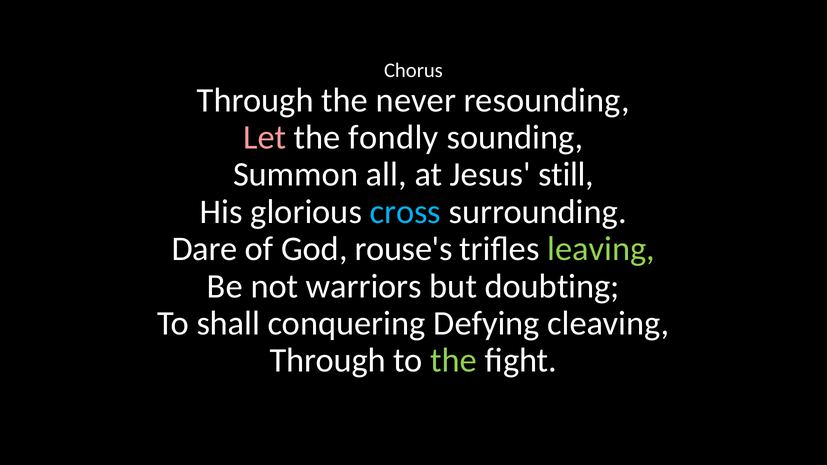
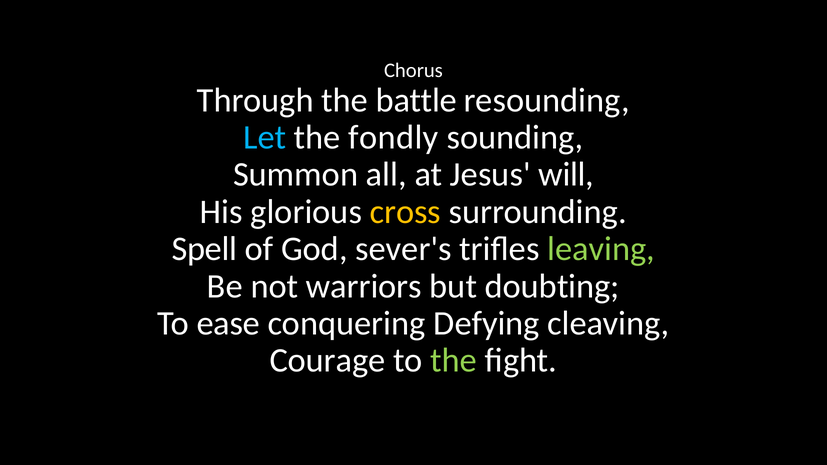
never: never -> battle
Let colour: pink -> light blue
still: still -> will
cross colour: light blue -> yellow
Dare: Dare -> Spell
rouse's: rouse's -> sever's
shall: shall -> ease
Through at (328, 361): Through -> Courage
